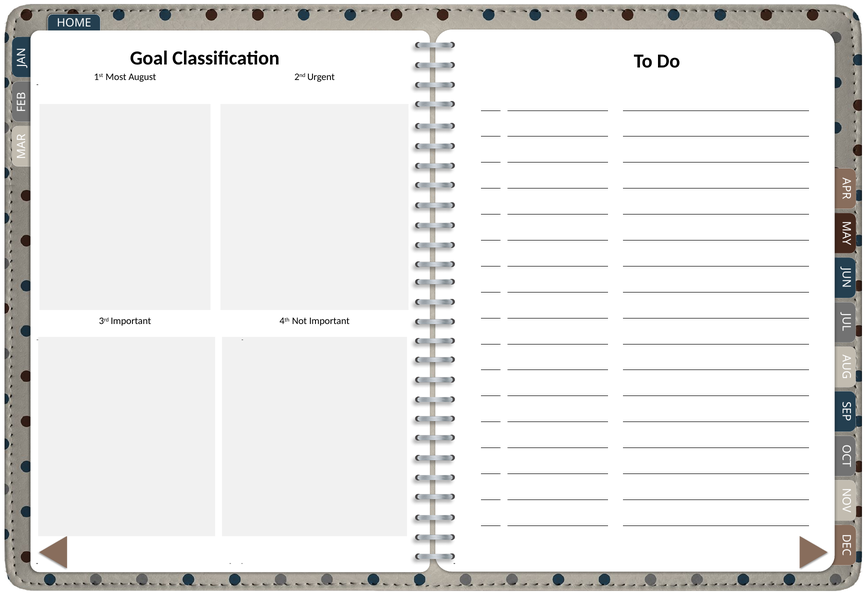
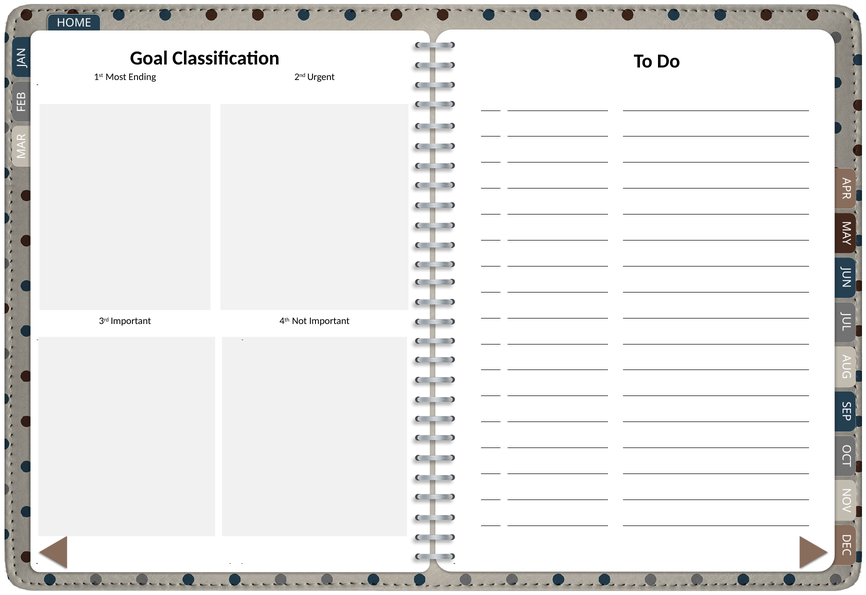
August: August -> Ending
